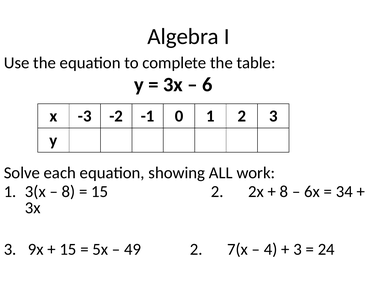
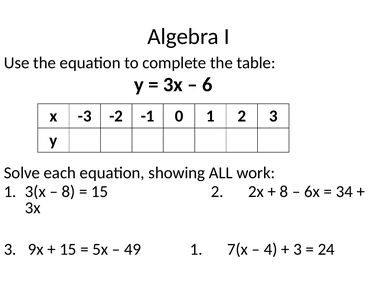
49 2: 2 -> 1
